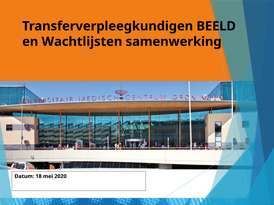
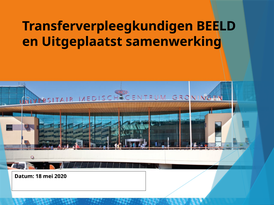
Wachtlijsten: Wachtlijsten -> Uitgeplaatst
